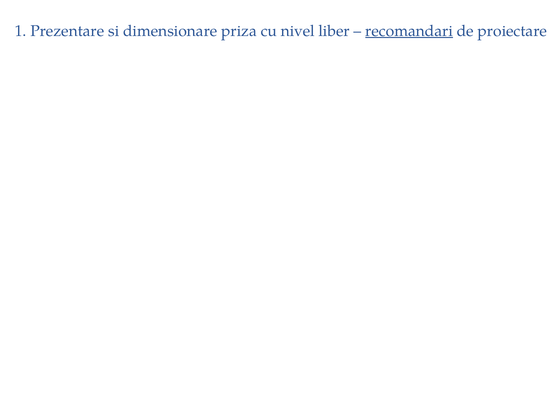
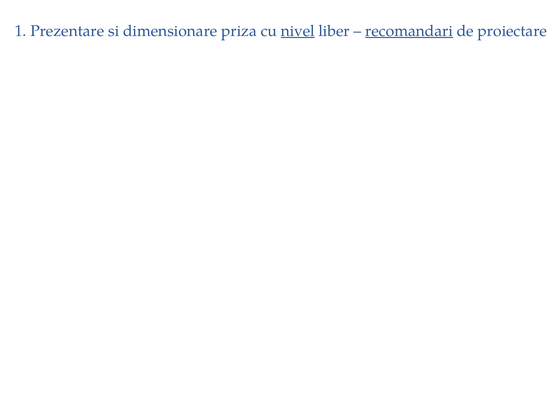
nivel underline: none -> present
